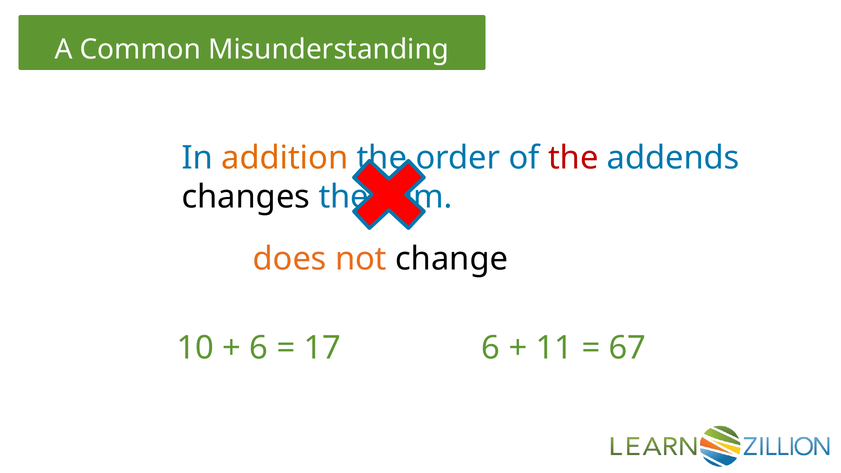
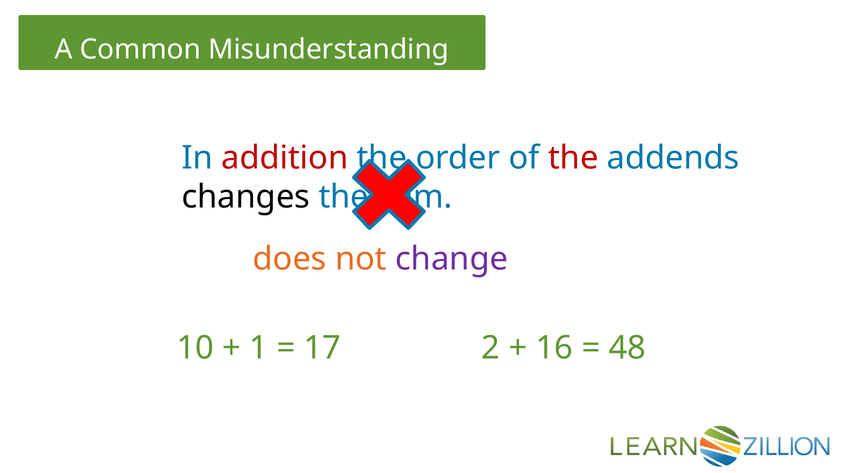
addition colour: orange -> red
change colour: black -> purple
6 at (259, 348): 6 -> 1
17 6: 6 -> 2
11: 11 -> 16
67: 67 -> 48
